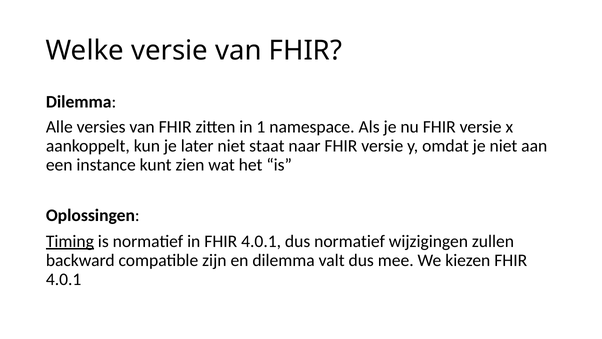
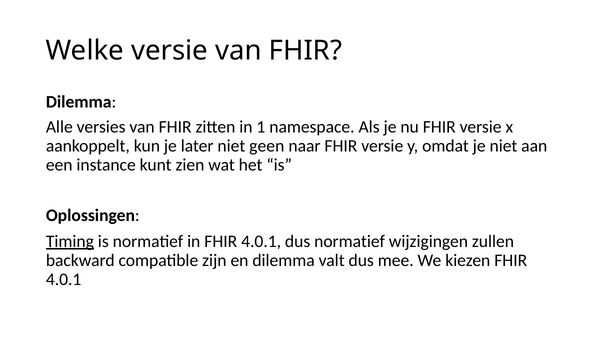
staat: staat -> geen
